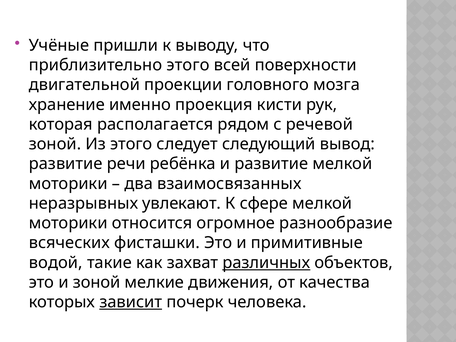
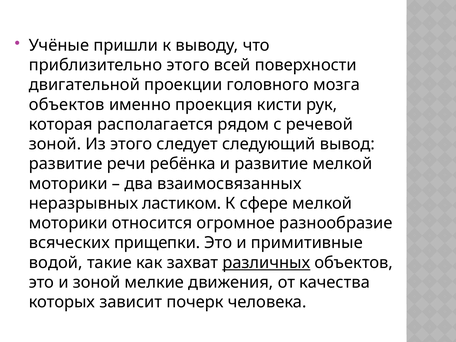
хранение at (67, 105): хранение -> объектов
увлекают: увлекают -> ластиком
фисташки: фисташки -> прищепки
зависит underline: present -> none
